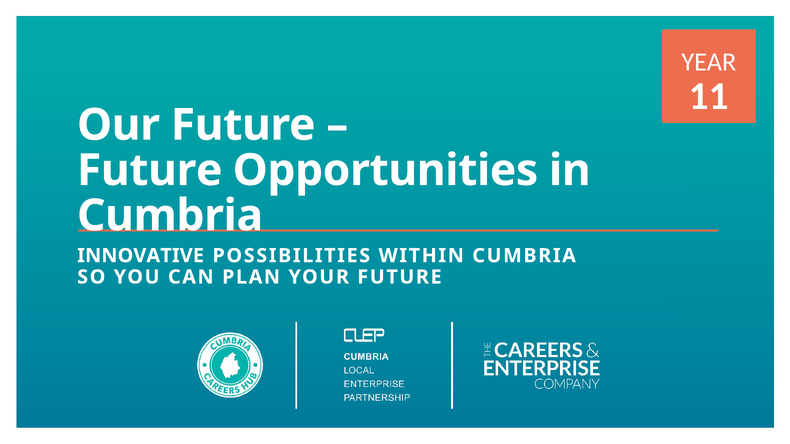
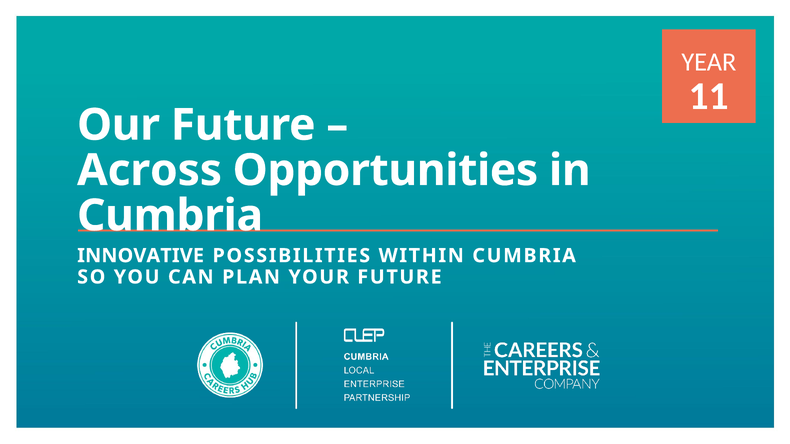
Future at (150, 171): Future -> Across
